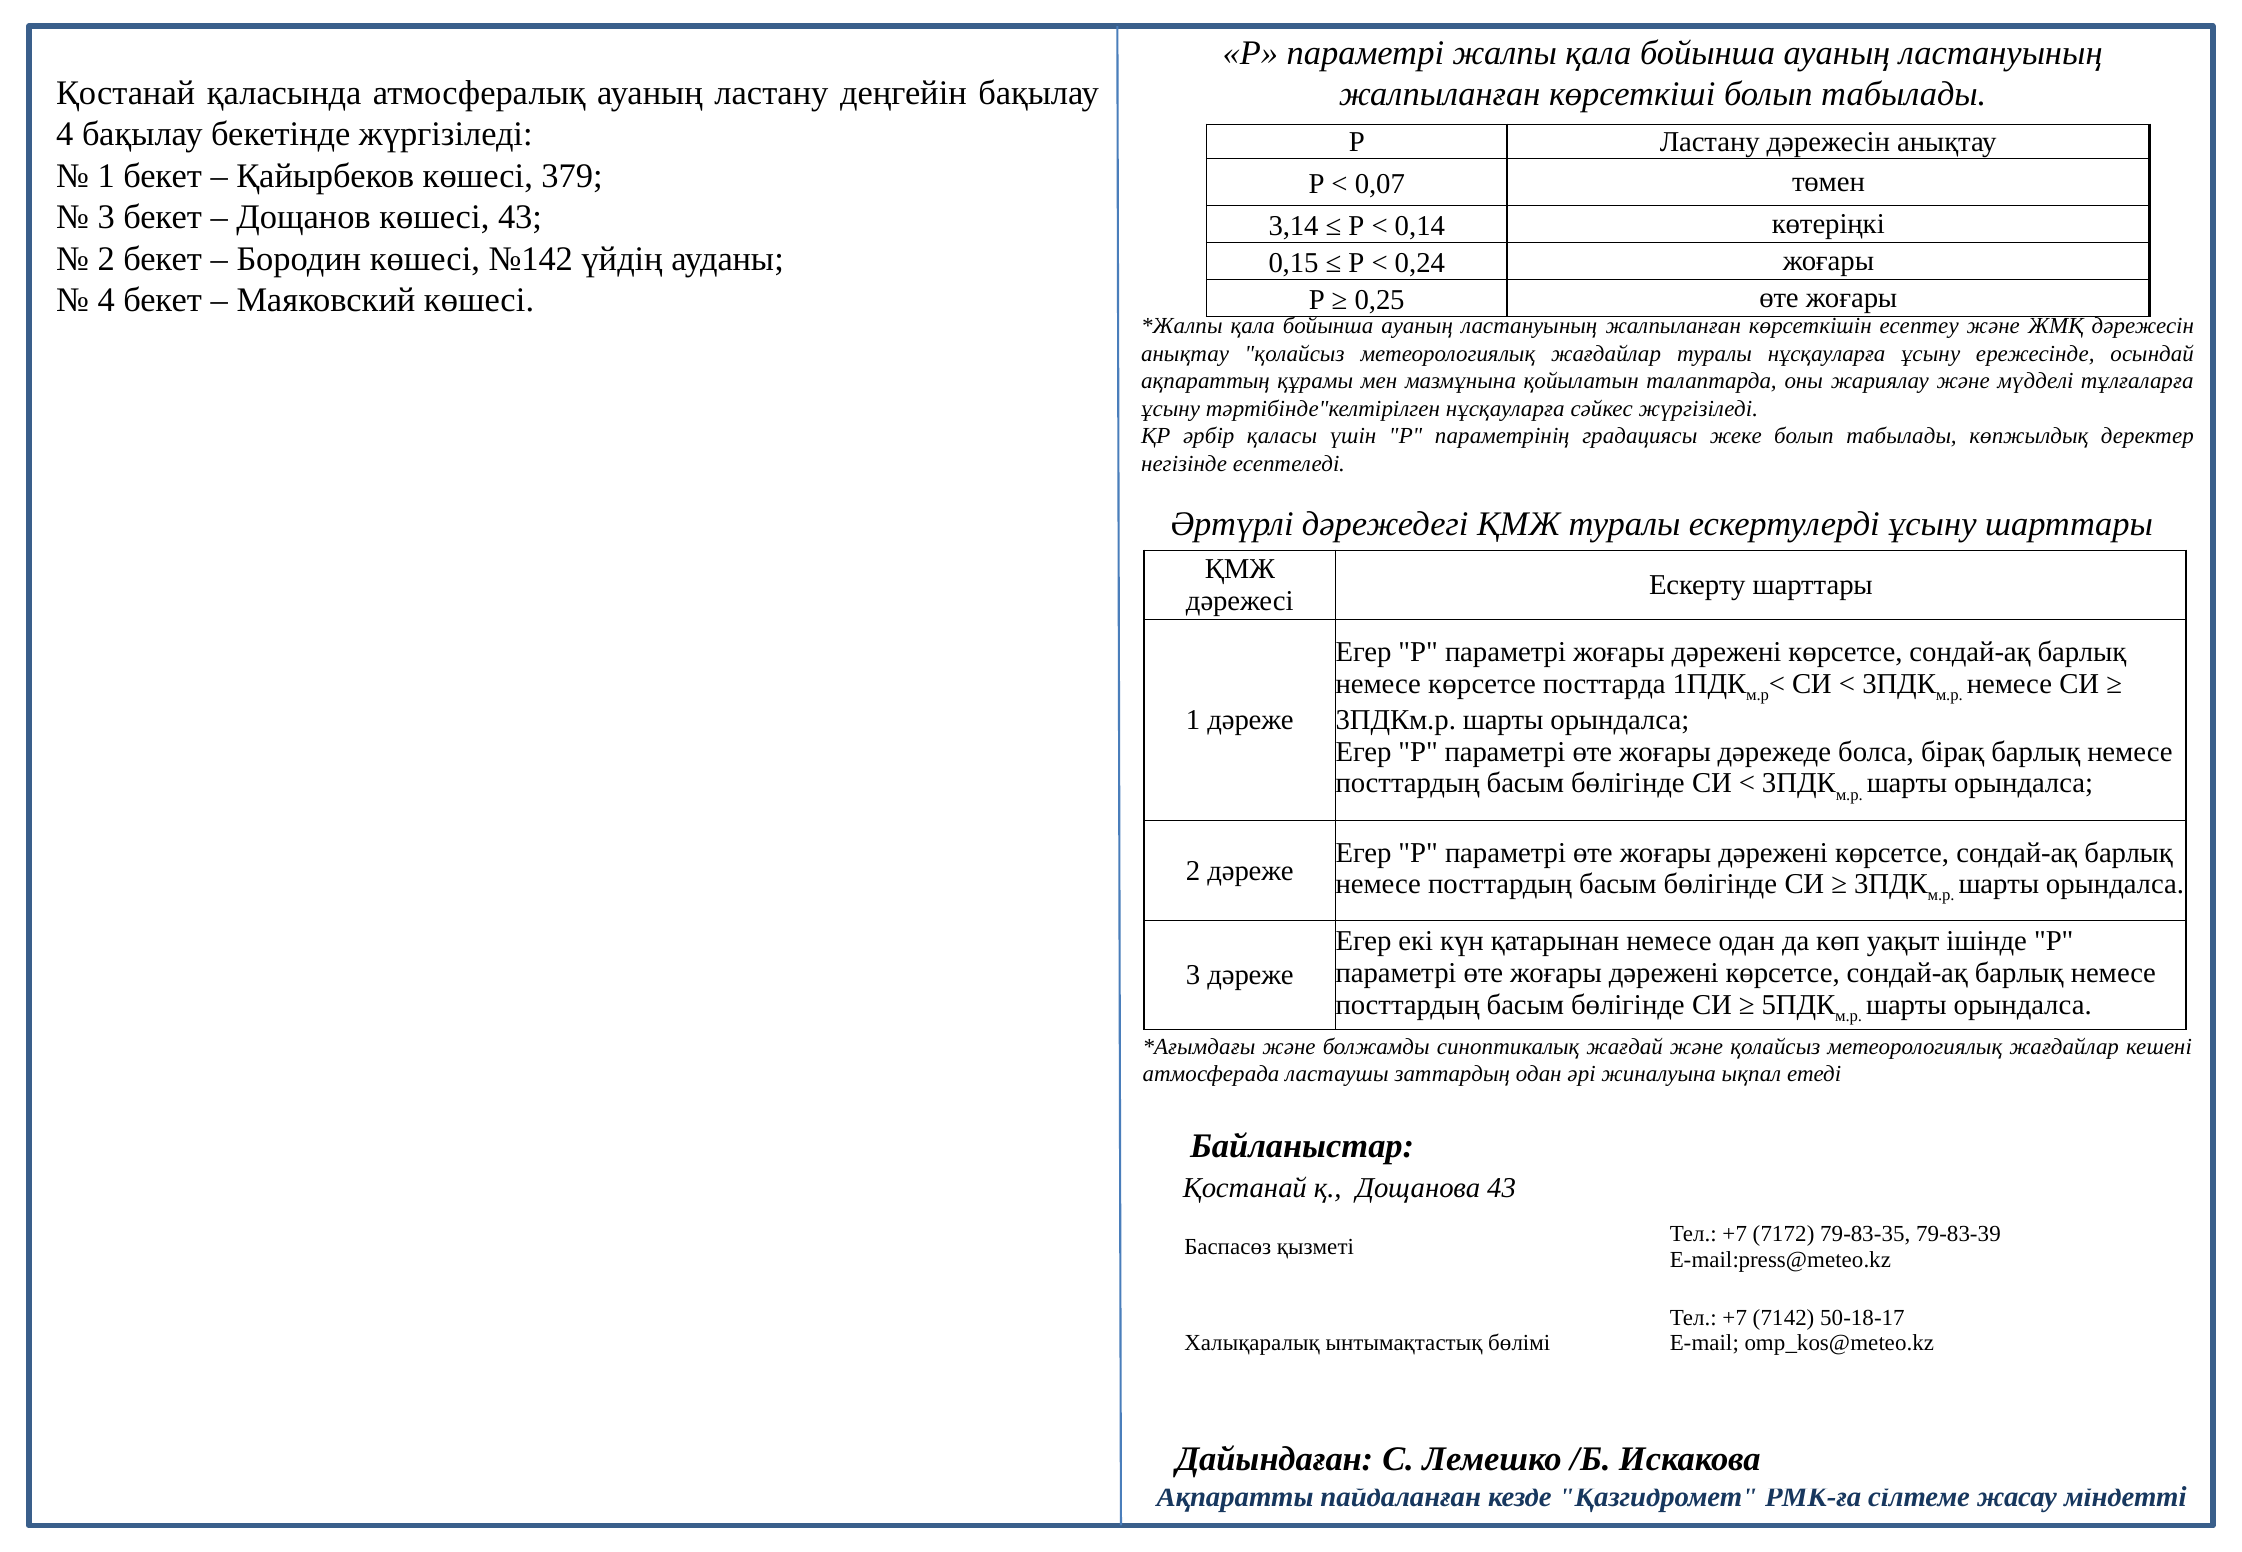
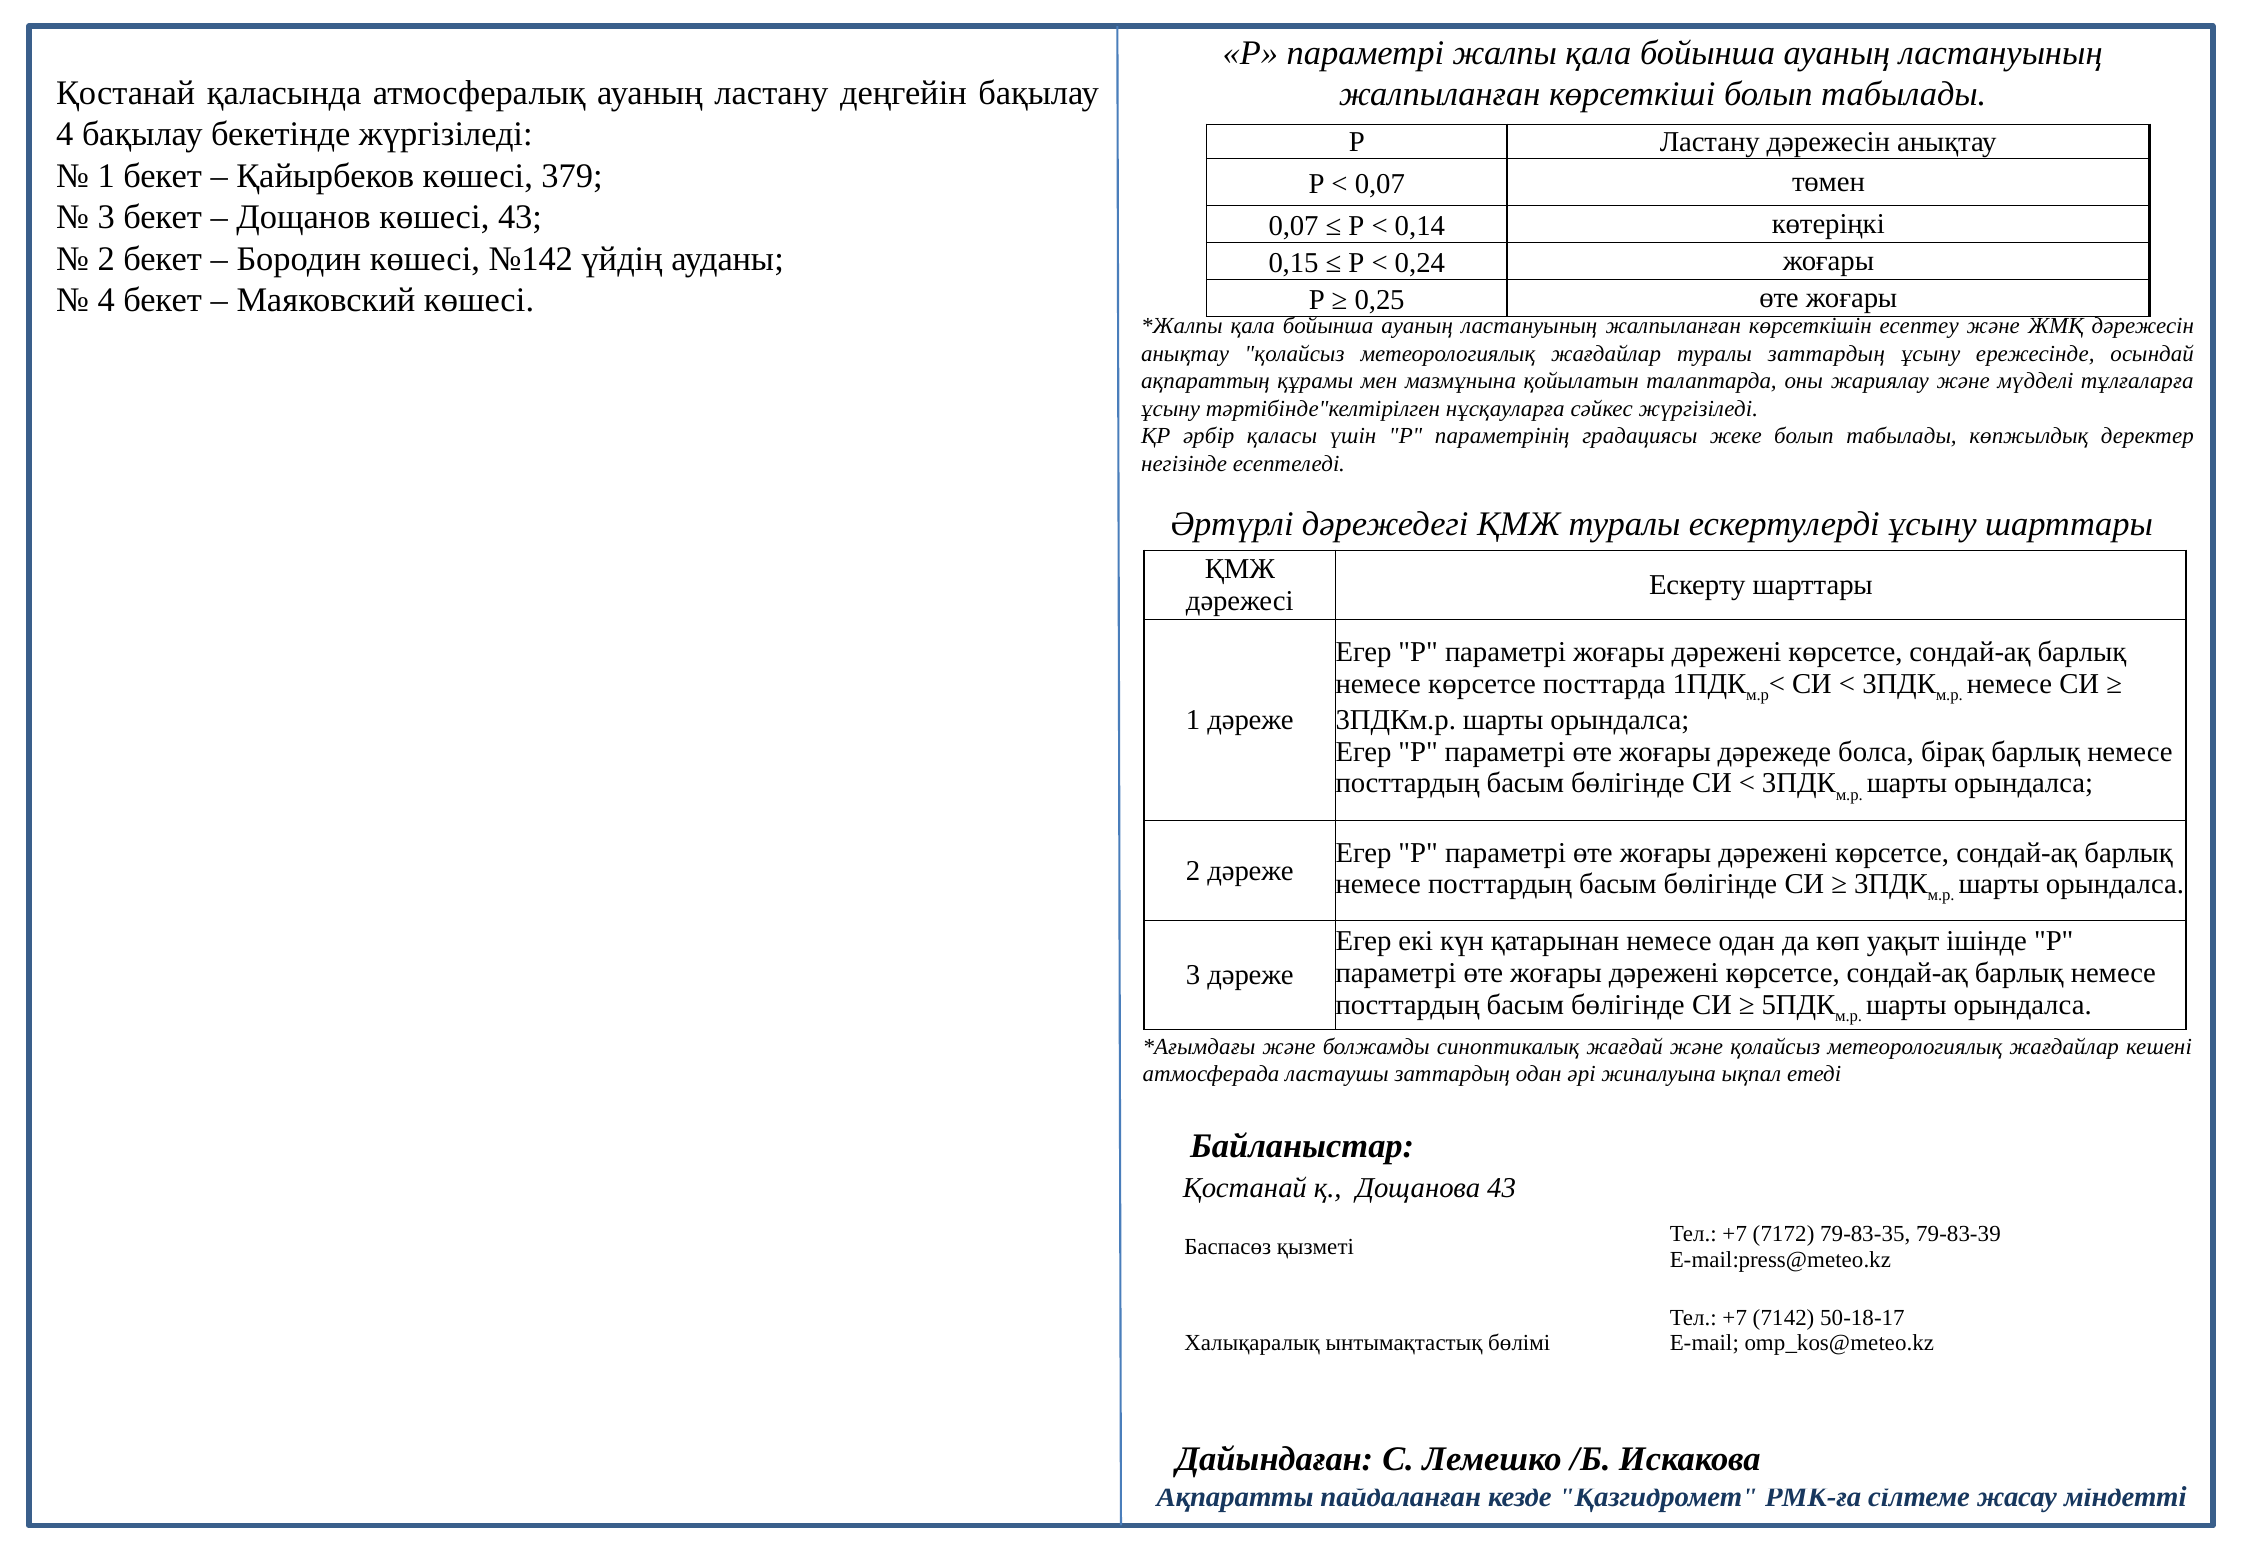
3,14 at (1294, 226): 3,14 -> 0,07
туралы нұсқауларға: нұсқауларға -> заттардың
